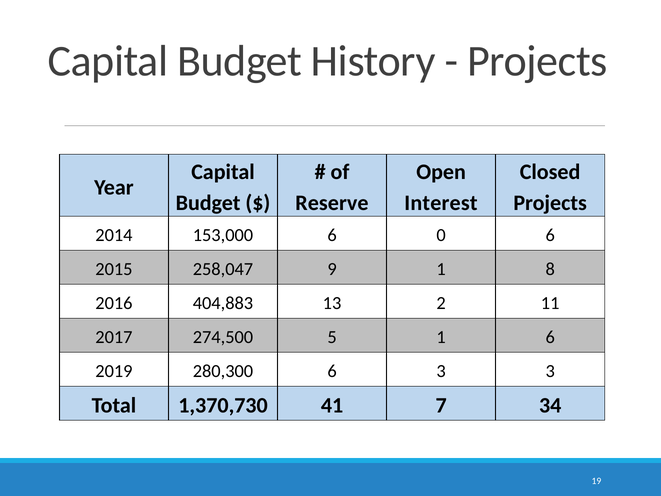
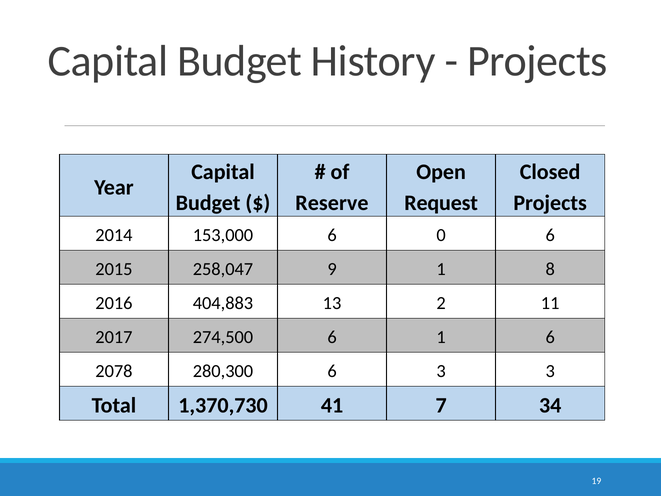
Interest: Interest -> Request
274,500 5: 5 -> 6
2019: 2019 -> 2078
